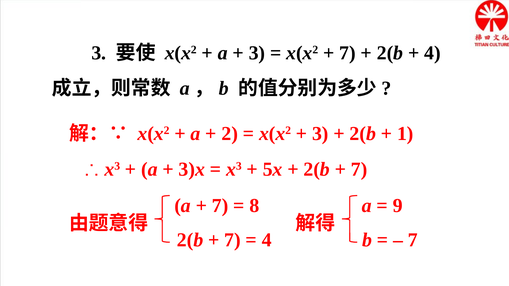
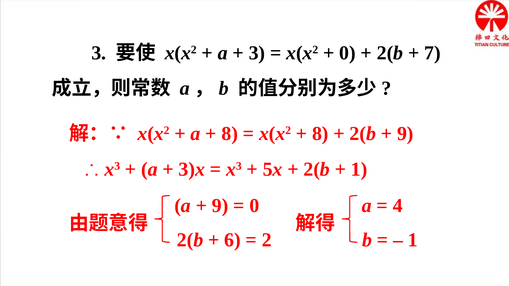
7 at (348, 53): 7 -> 0
4 at (433, 53): 4 -> 7
2 at (230, 134): 2 -> 8
3 at (320, 134): 3 -> 8
1 at (405, 134): 1 -> 9
7 at (359, 169): 7 -> 1
7 at (220, 206): 7 -> 9
8 at (254, 206): 8 -> 0
9: 9 -> 4
7 at (233, 240): 7 -> 6
4 at (267, 240): 4 -> 2
7 at (413, 240): 7 -> 1
